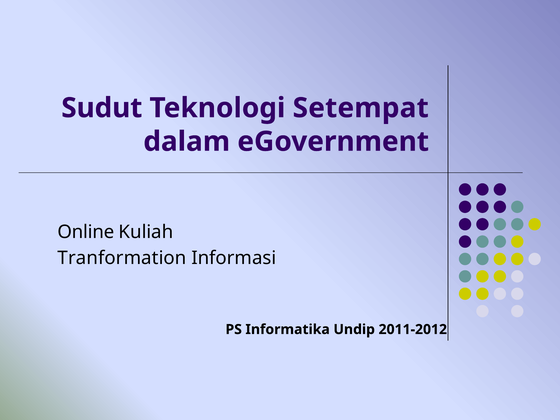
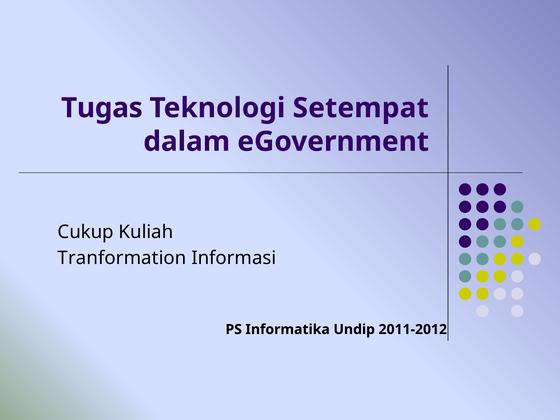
Sudut: Sudut -> Tugas
Online: Online -> Cukup
